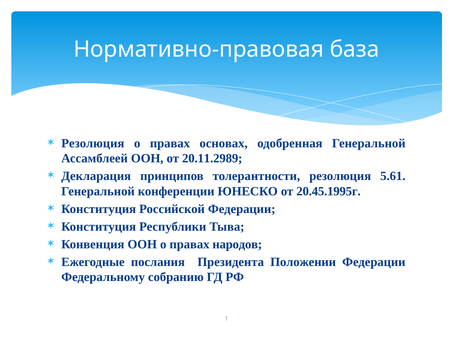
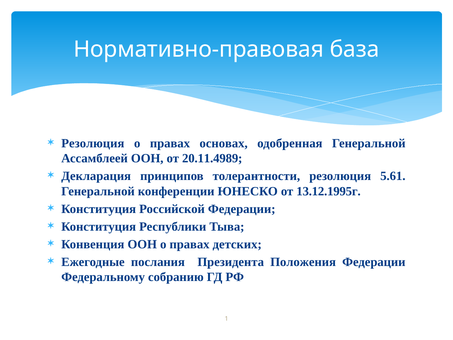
20.11.2989: 20.11.2989 -> 20.11.4989
20.45.1995г: 20.45.1995г -> 13.12.1995г
народов: народов -> детских
Положении: Положении -> Положения
